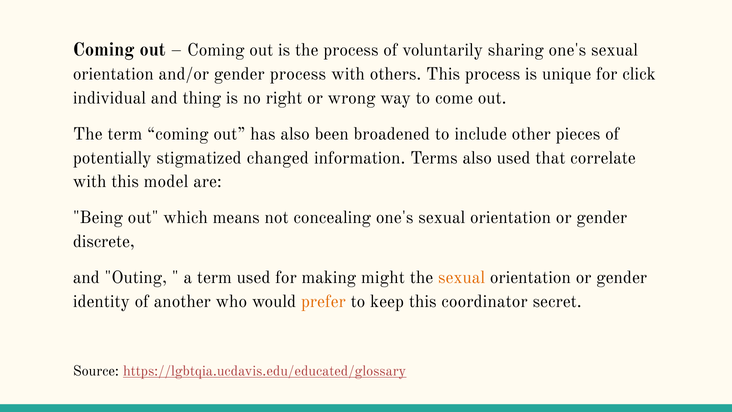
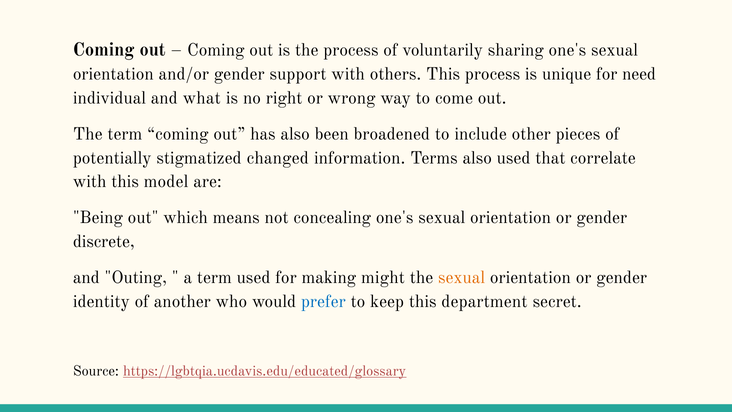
gender process: process -> support
click: click -> need
thing: thing -> what
prefer colour: orange -> blue
coordinator: coordinator -> department
